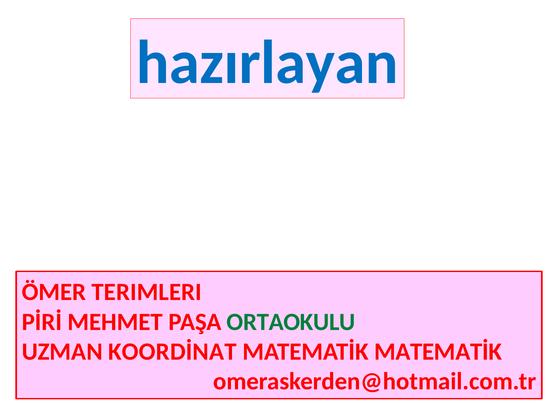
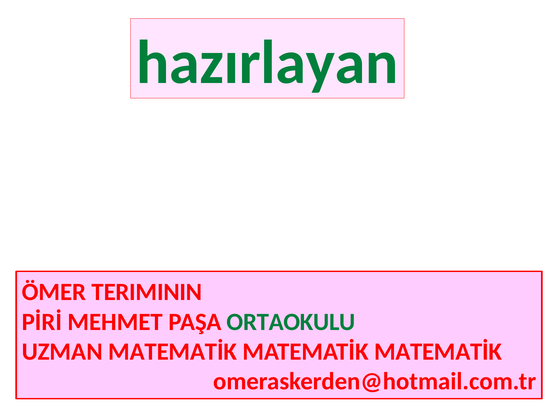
hazırlayan colour: blue -> green
TERIMLERI: TERIMLERI -> TERIMININ
UZMAN KOORDİNAT: KOORDİNAT -> MATEMATİK
